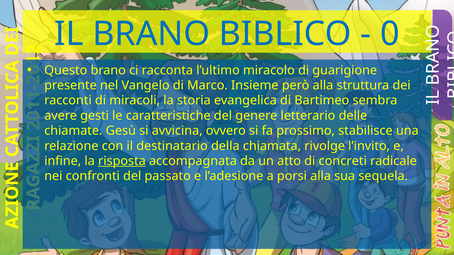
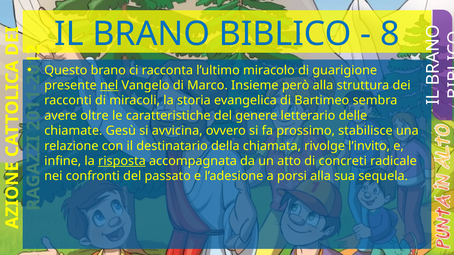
0 at (390, 34): 0 -> 8
nel underline: none -> present
gesti: gesti -> oltre
